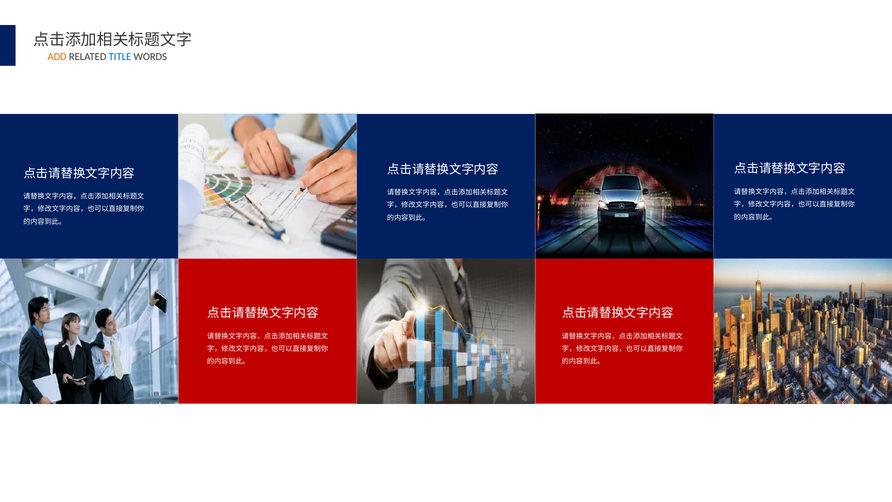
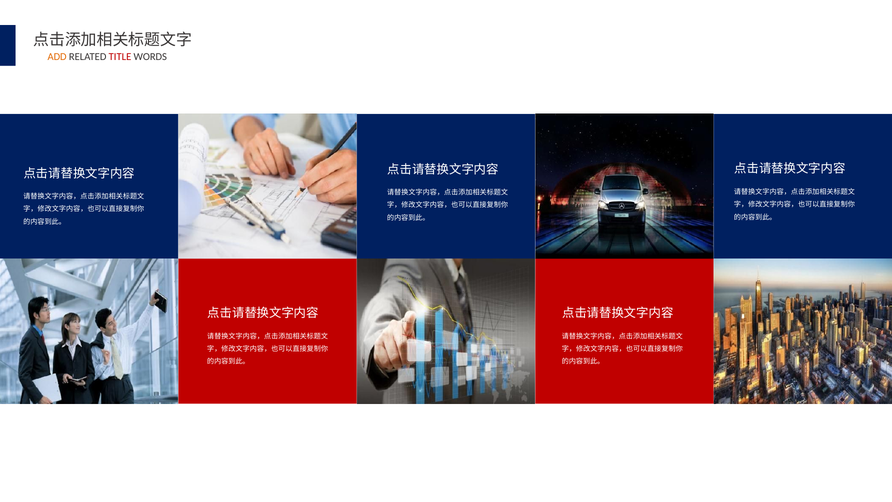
TITLE colour: blue -> red
